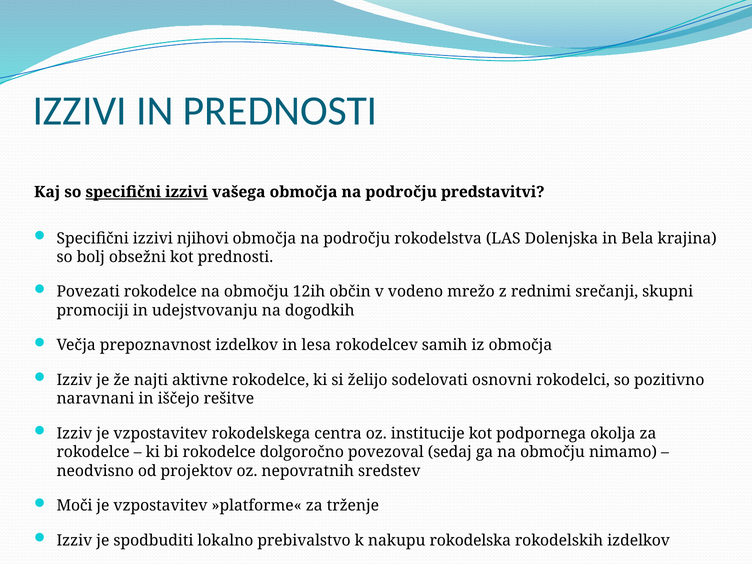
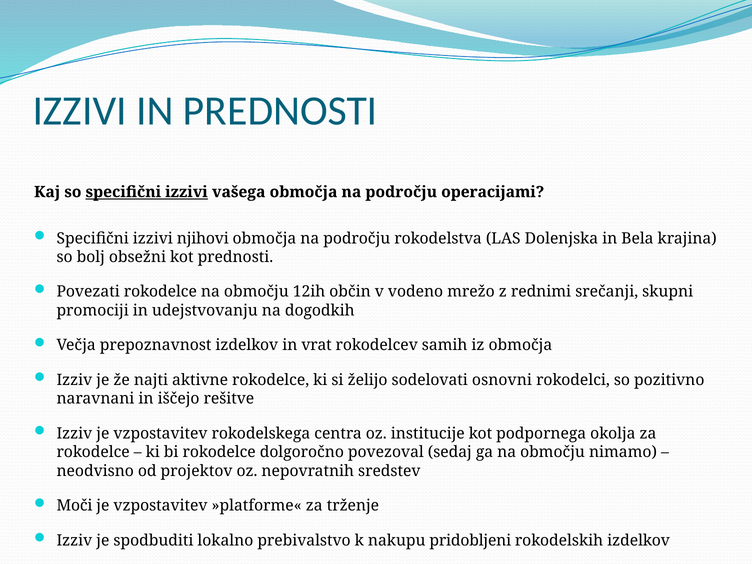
predstavitvi: predstavitvi -> operacijami
lesa: lesa -> vrat
rokodelska: rokodelska -> pridobljeni
